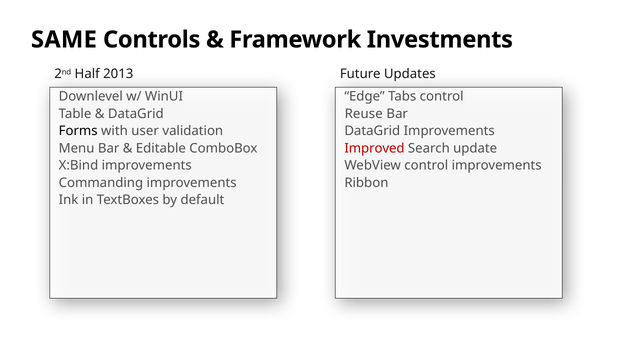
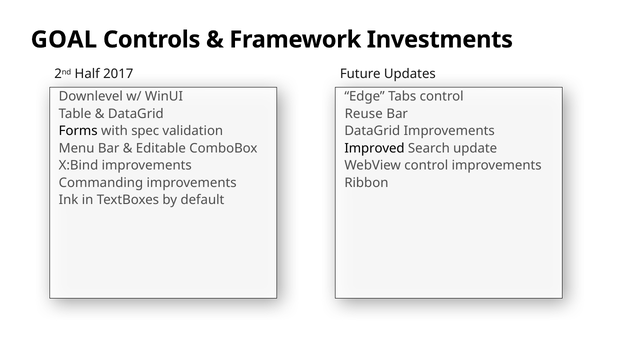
SAME: SAME -> GOAL
2013: 2013 -> 2017
user: user -> spec
Improved colour: red -> black
